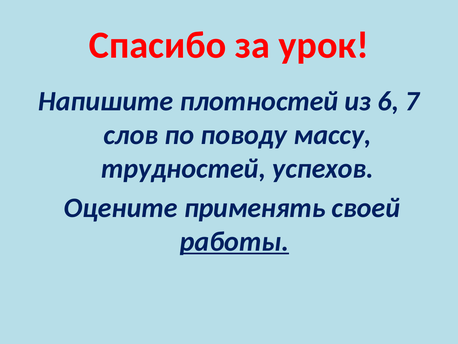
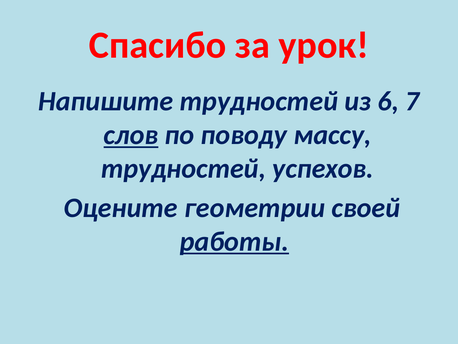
Напишите плотностей: плотностей -> трудностей
слов underline: none -> present
применять: применять -> геометрии
